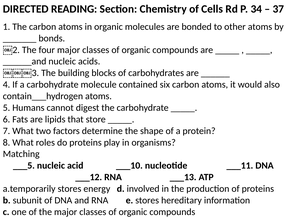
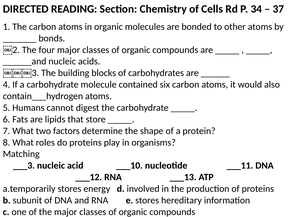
___5: ___5 -> ___3
